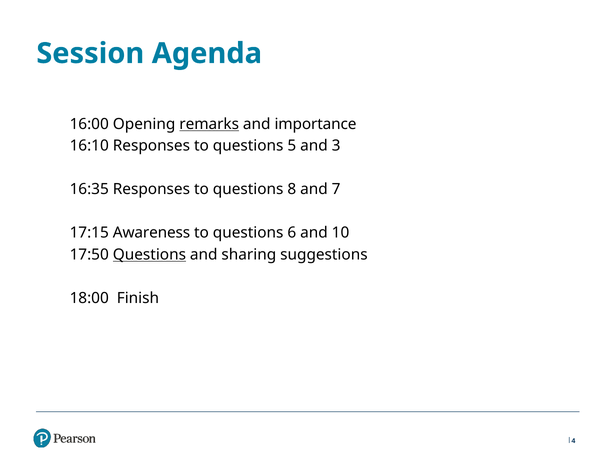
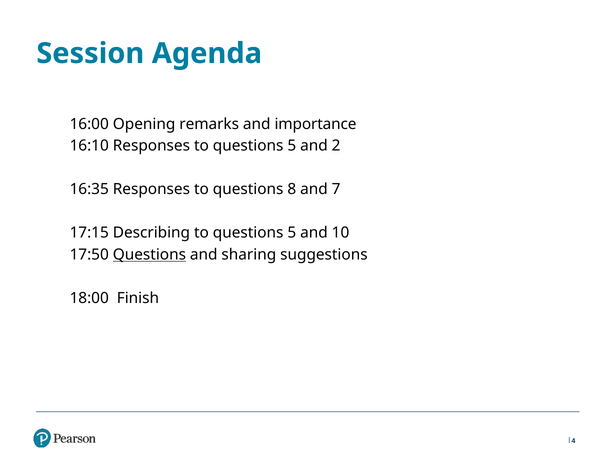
remarks underline: present -> none
3: 3 -> 2
Awareness: Awareness -> Describing
6 at (292, 233): 6 -> 5
